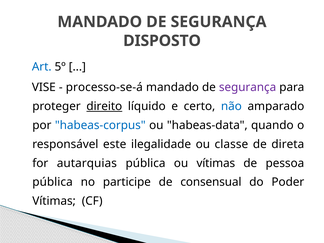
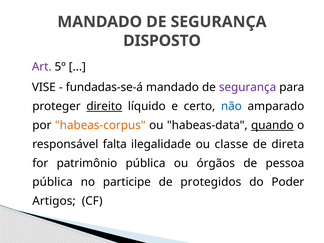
Art colour: blue -> purple
processo-se-á: processo-se-á -> fundadas-se-á
habeas-corpus colour: blue -> orange
quando underline: none -> present
este: este -> falta
autarquias: autarquias -> patrimônio
ou vítimas: vítimas -> órgãos
consensual: consensual -> protegidos
Vítimas at (54, 201): Vítimas -> Artigos
